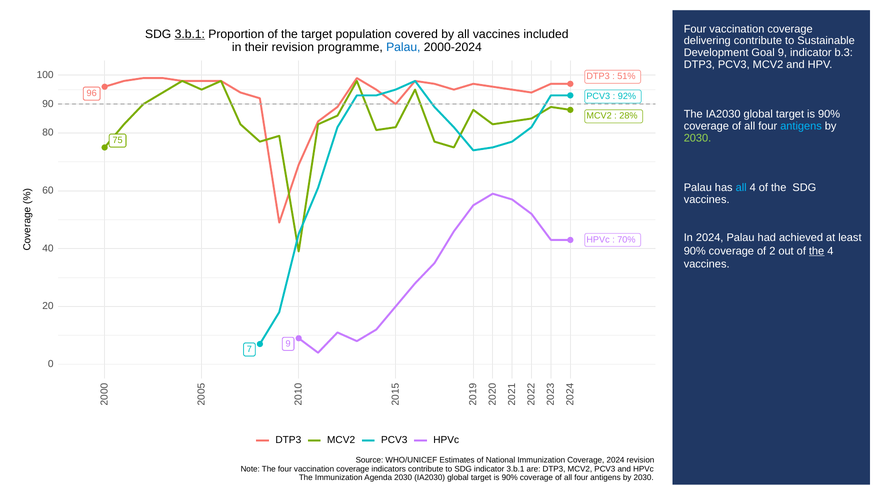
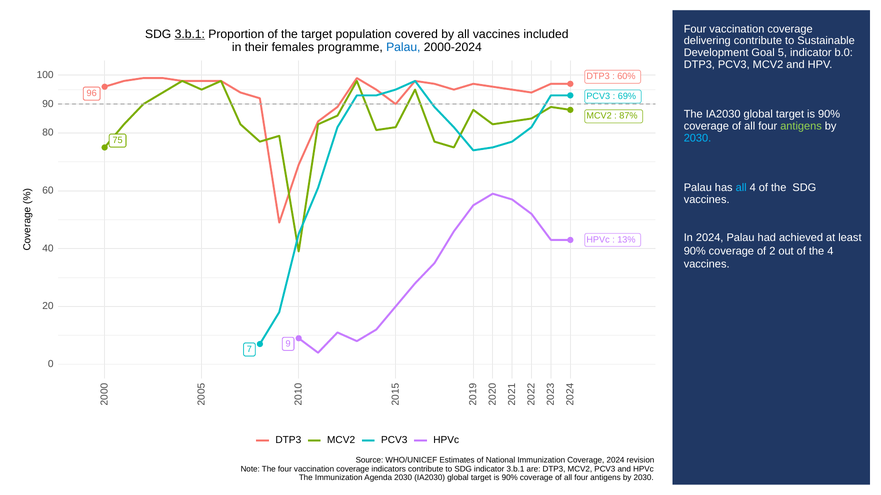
their revision: revision -> females
Goal 9: 9 -> 5
b.3: b.3 -> b.0
51%: 51% -> 60%
92%: 92% -> 69%
28%: 28% -> 87%
antigens at (801, 126) colour: light blue -> light green
2030 at (698, 138) colour: light green -> light blue
70%: 70% -> 13%
the at (817, 251) underline: present -> none
